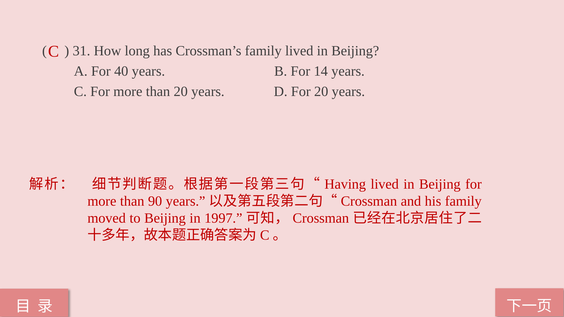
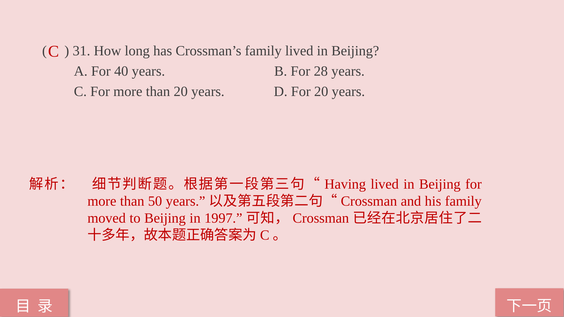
14: 14 -> 28
90: 90 -> 50
